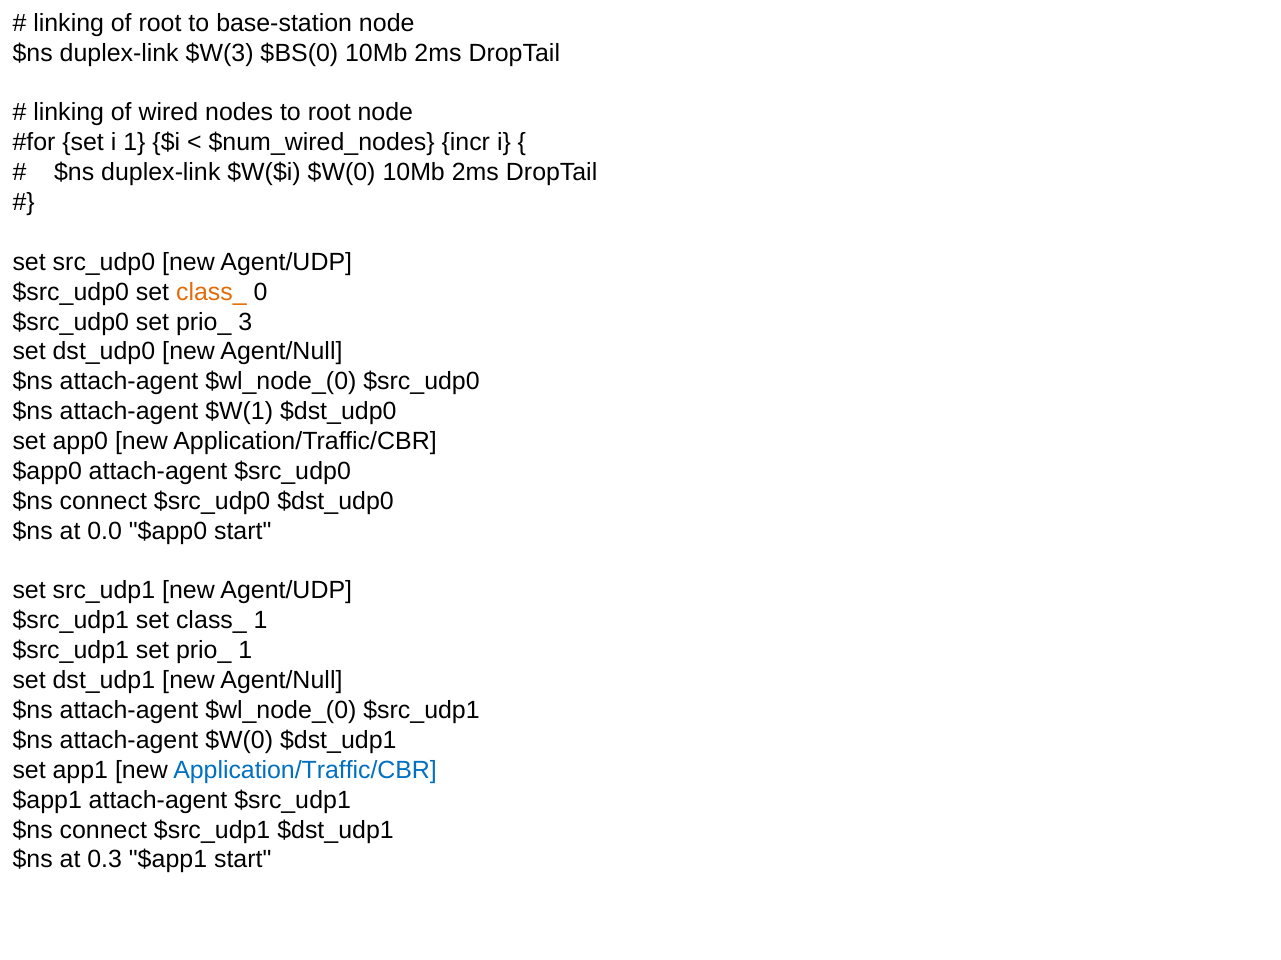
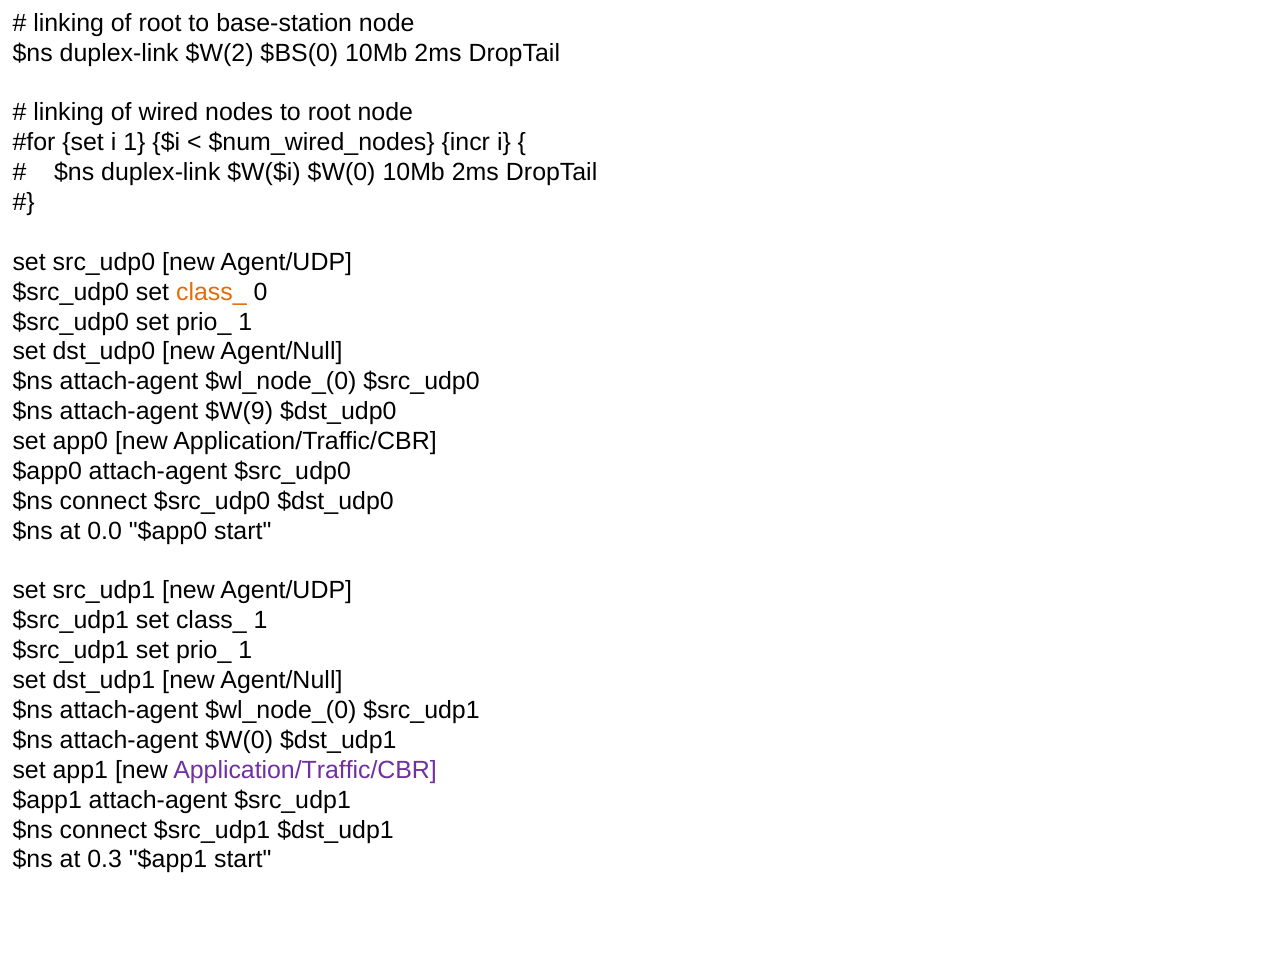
$W(3: $W(3 -> $W(2
$src_udp0 set prio_ 3: 3 -> 1
$W(1: $W(1 -> $W(9
Application/Traffic/CBR at (305, 771) colour: blue -> purple
